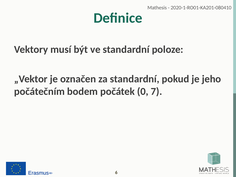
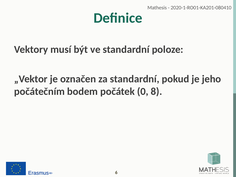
7: 7 -> 8
